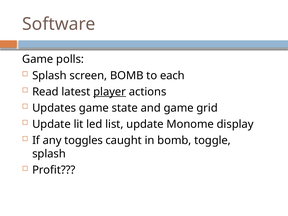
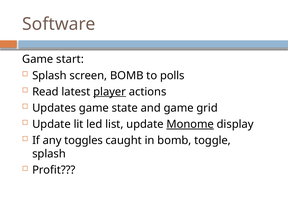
polls: polls -> start
each: each -> polls
Monome underline: none -> present
